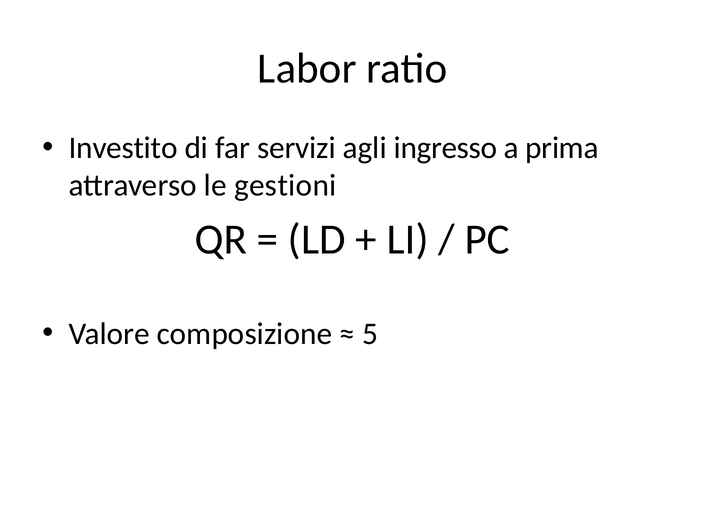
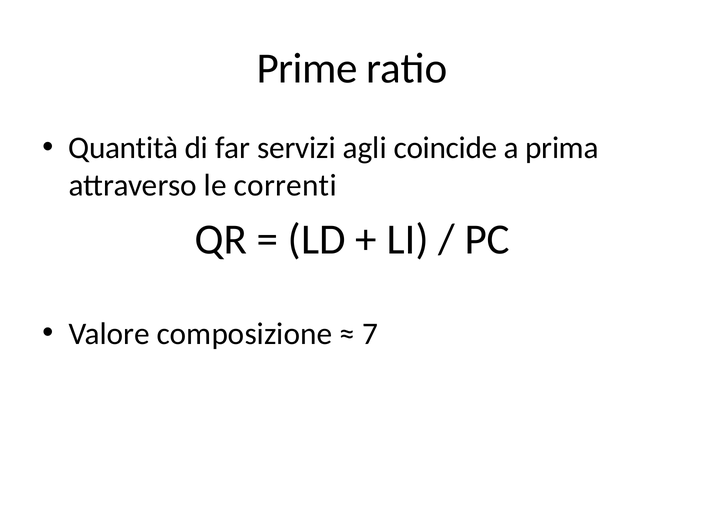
Labor: Labor -> Prime
Investito: Investito -> Quantità
ingresso: ingresso -> coincide
gestioni: gestioni -> correnti
5: 5 -> 7
